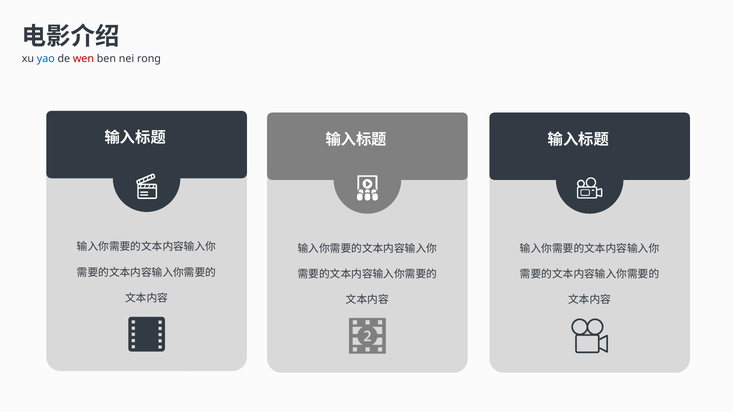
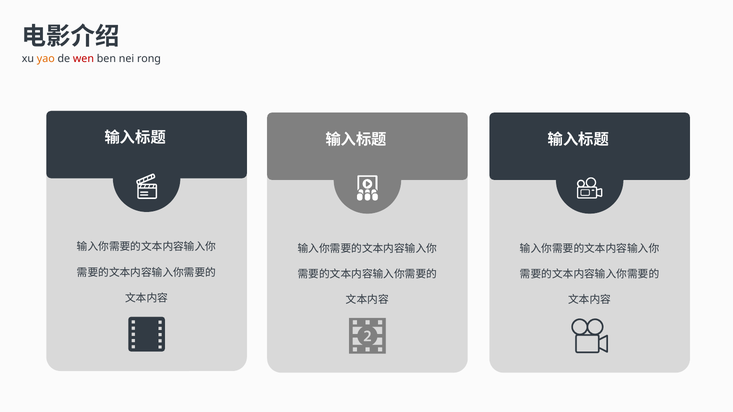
yao colour: blue -> orange
